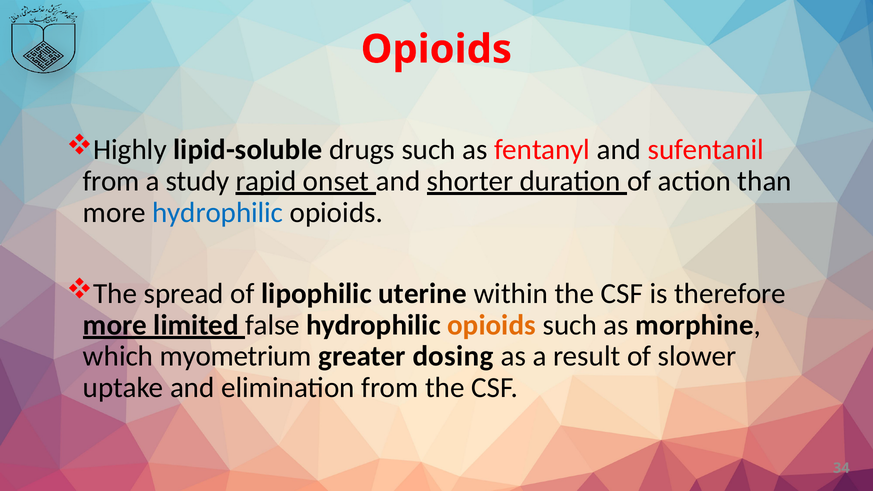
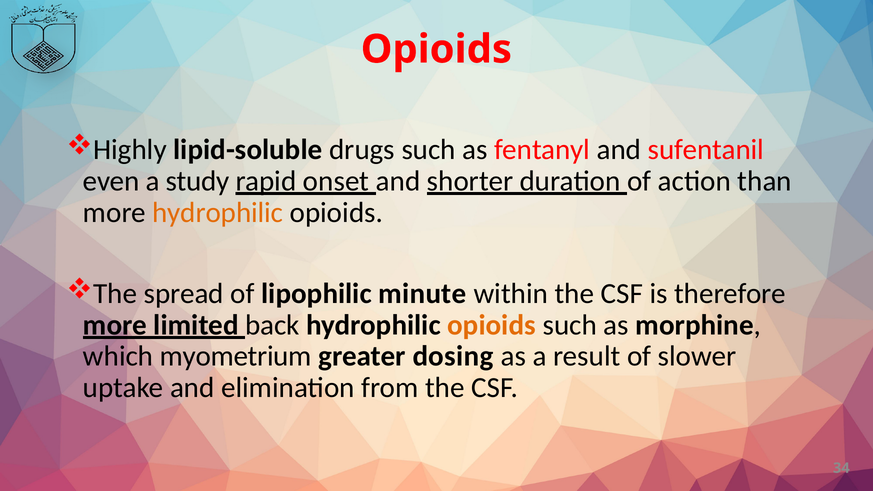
from at (111, 181): from -> even
hydrophilic at (218, 212) colour: blue -> orange
uterine: uterine -> minute
false: false -> back
